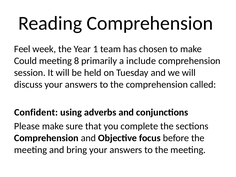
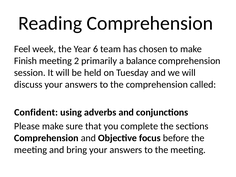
1: 1 -> 6
Could: Could -> Finish
8: 8 -> 2
include: include -> balance
